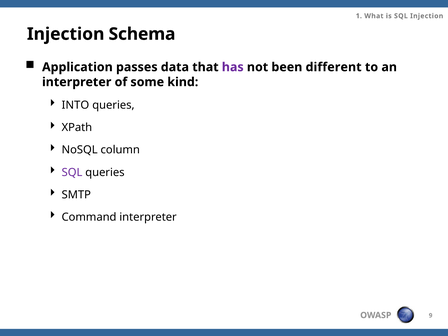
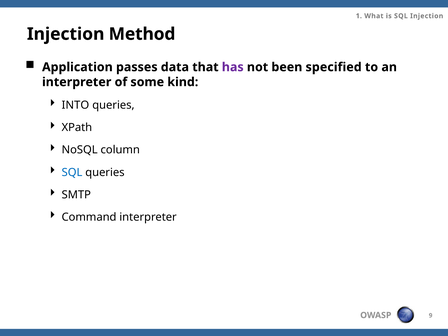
Schema: Schema -> Method
different: different -> specified
SQL at (72, 172) colour: purple -> blue
